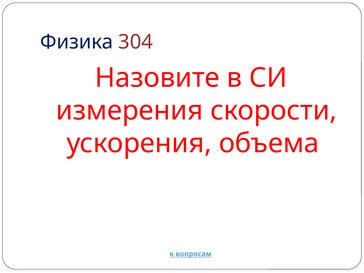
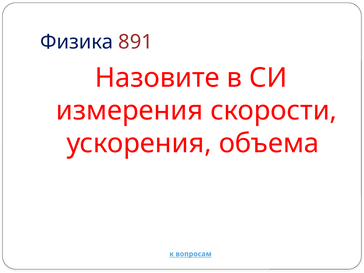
304: 304 -> 891
